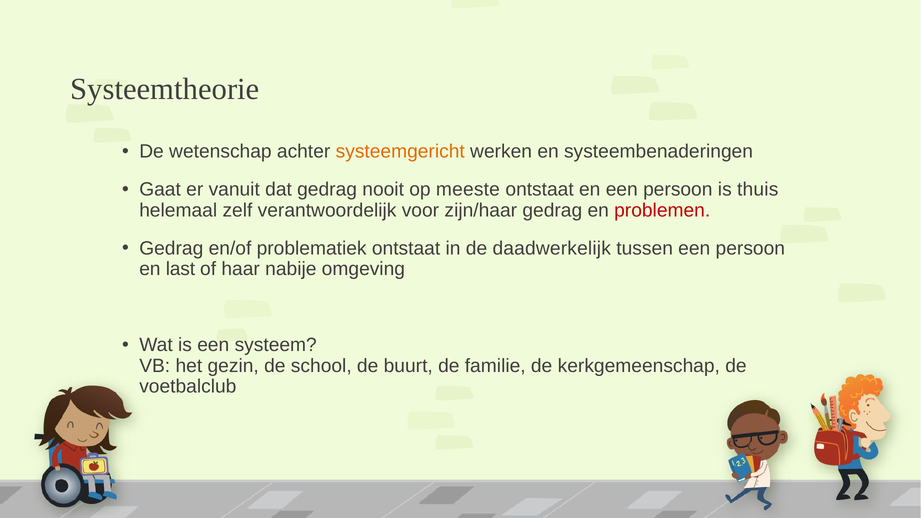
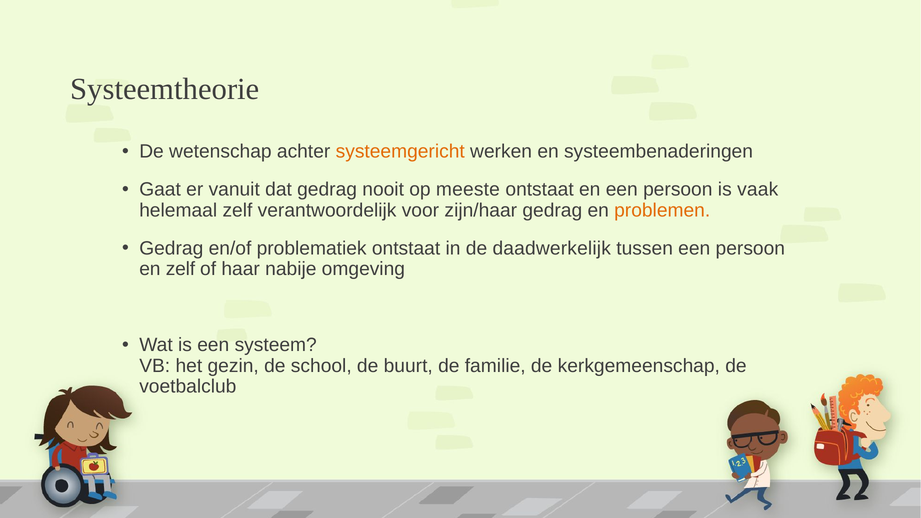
thuis: thuis -> vaak
problemen colour: red -> orange
en last: last -> zelf
